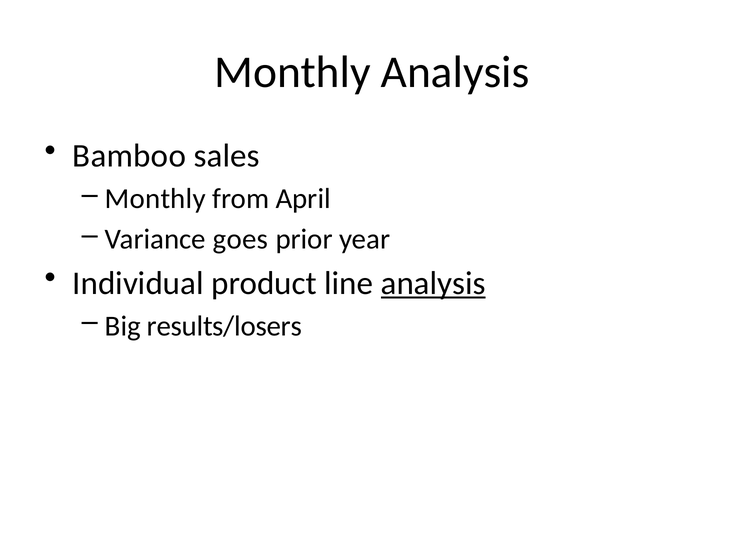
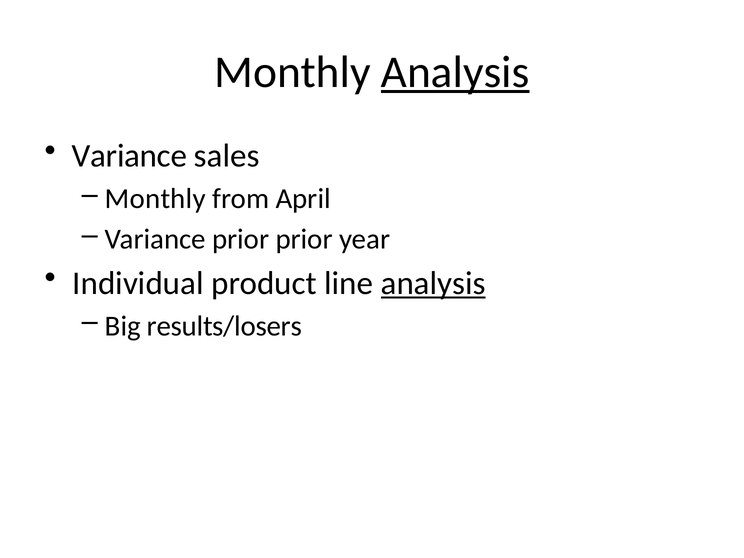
Analysis at (455, 72) underline: none -> present
Bamboo at (129, 156): Bamboo -> Variance
Variance goes: goes -> prior
